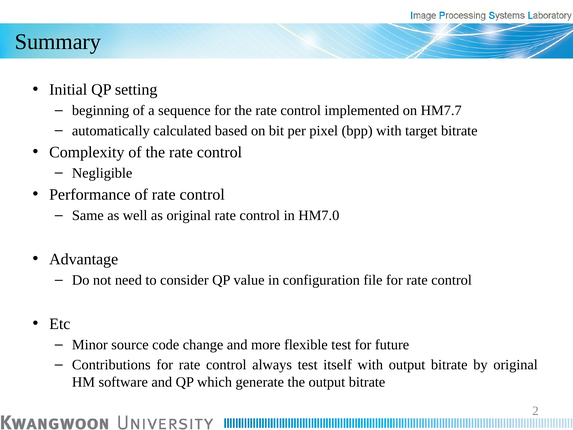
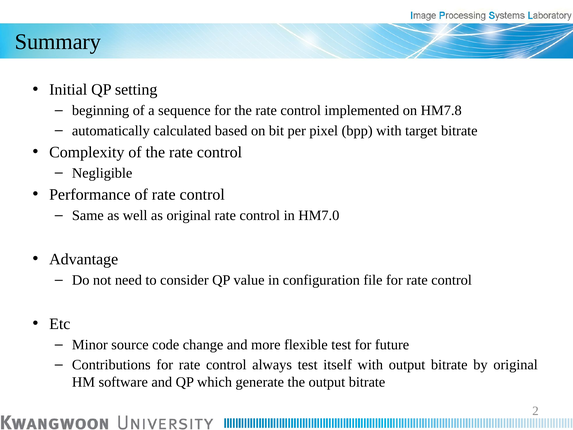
HM7.7: HM7.7 -> HM7.8
